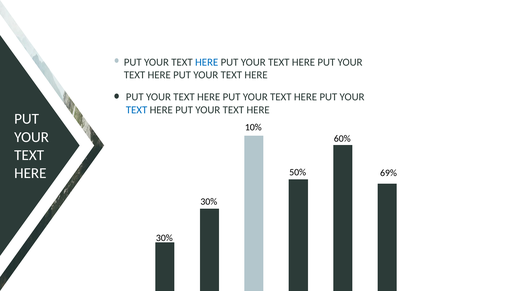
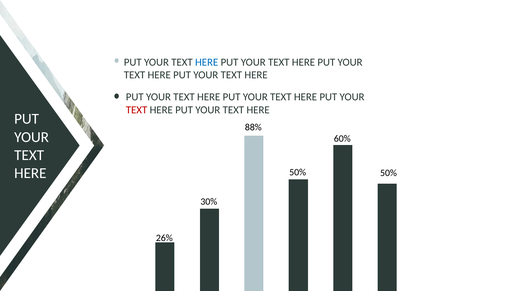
TEXT at (137, 110) colour: blue -> red
10%: 10% -> 88%
69% at (389, 173): 69% -> 50%
30% at (164, 238): 30% -> 26%
